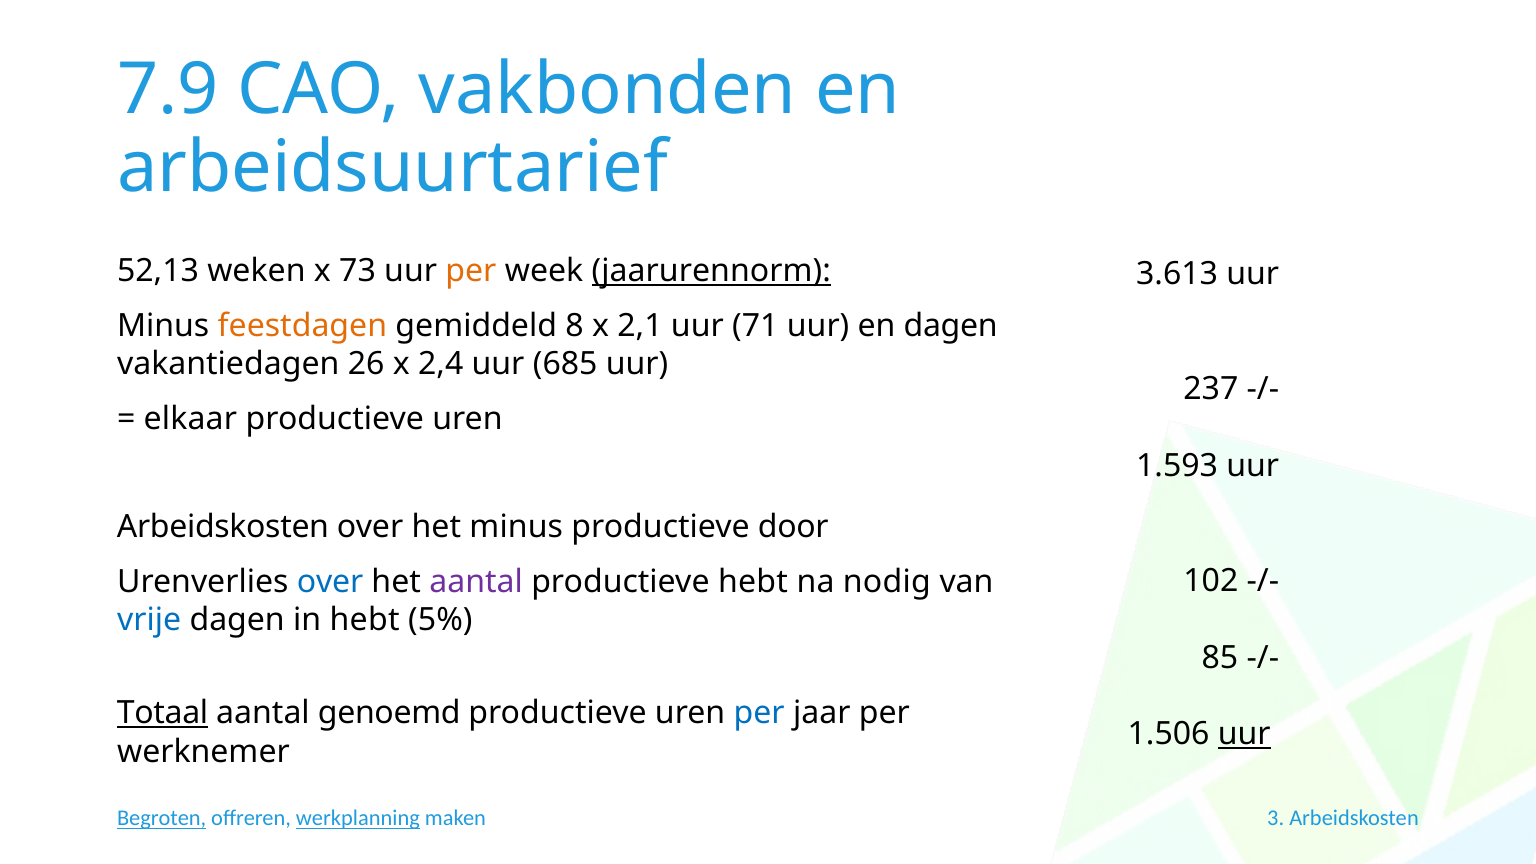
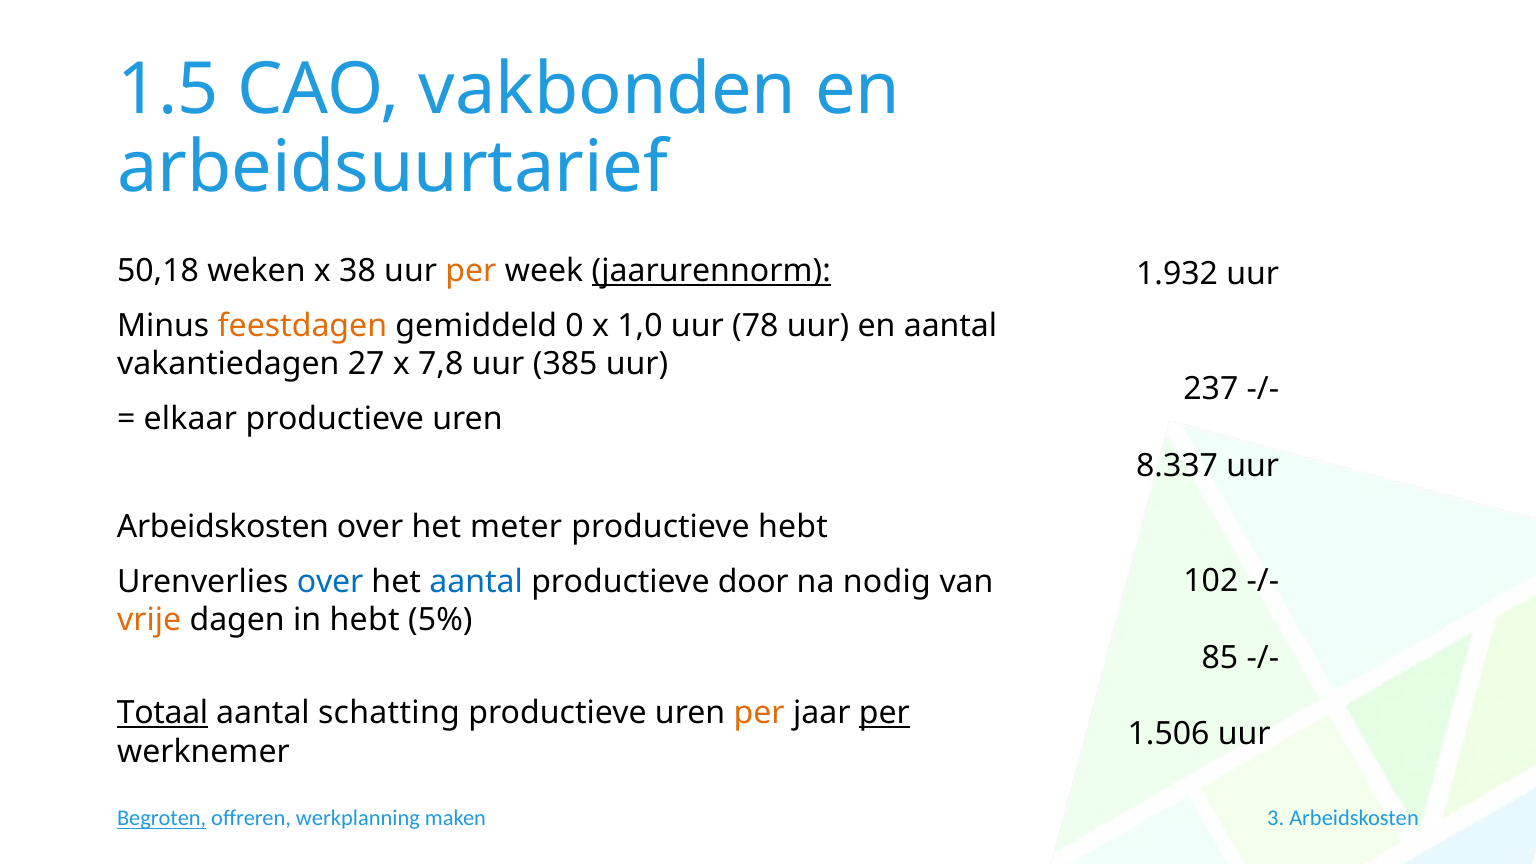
7.9: 7.9 -> 1.5
52,13: 52,13 -> 50,18
73: 73 -> 38
3.613: 3.613 -> 1.932
8: 8 -> 0
2,1: 2,1 -> 1,0
71: 71 -> 78
en dagen: dagen -> aantal
26: 26 -> 27
2,4: 2,4 -> 7,8
685: 685 -> 385
1.593: 1.593 -> 8.337
het minus: minus -> meter
productieve door: door -> hebt
aantal at (476, 582) colour: purple -> blue
productieve hebt: hebt -> door
vrije colour: blue -> orange
genoemd: genoemd -> schatting
per at (759, 713) colour: blue -> orange
per at (884, 713) underline: none -> present
uur at (1244, 734) underline: present -> none
werkplanning underline: present -> none
